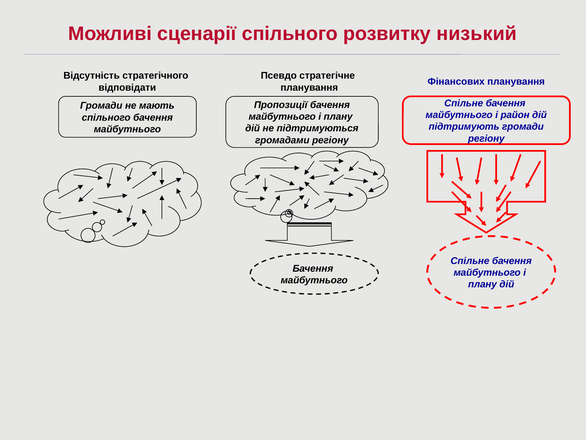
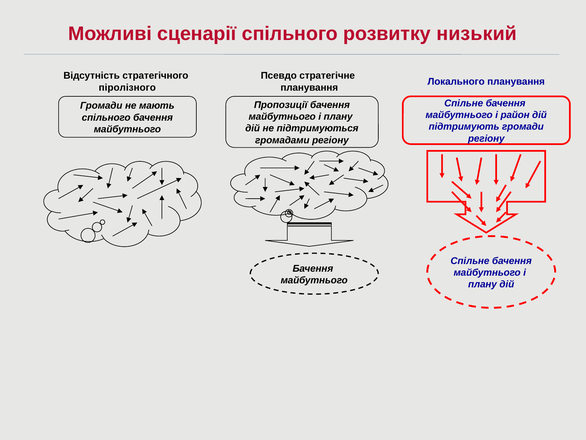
Фінансових: Фінансових -> Локального
відповідати: відповідати -> піролізного
